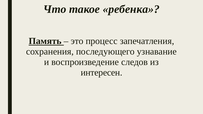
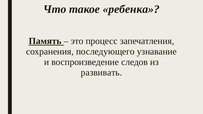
интересен: интересен -> развивать
